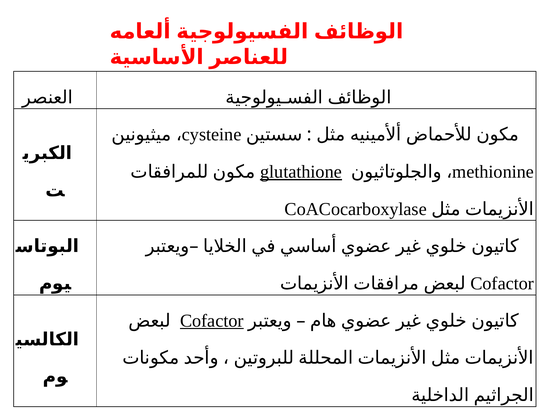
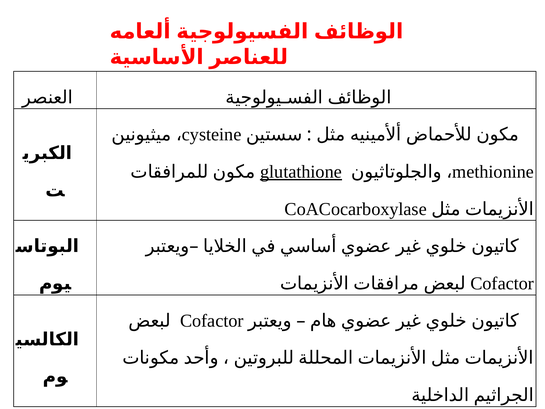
Cofactor at (212, 321) underline: present -> none
